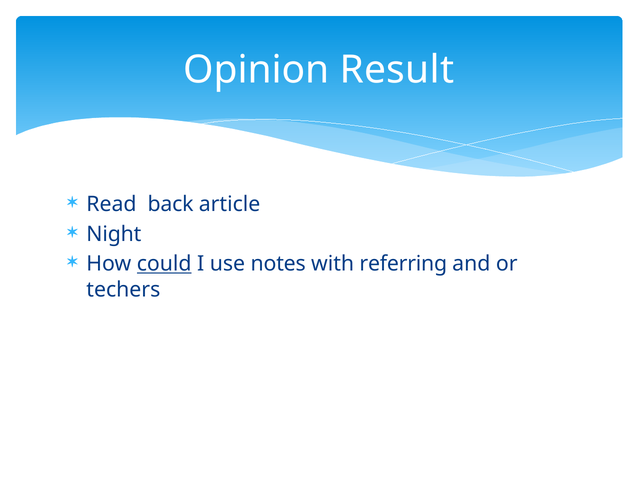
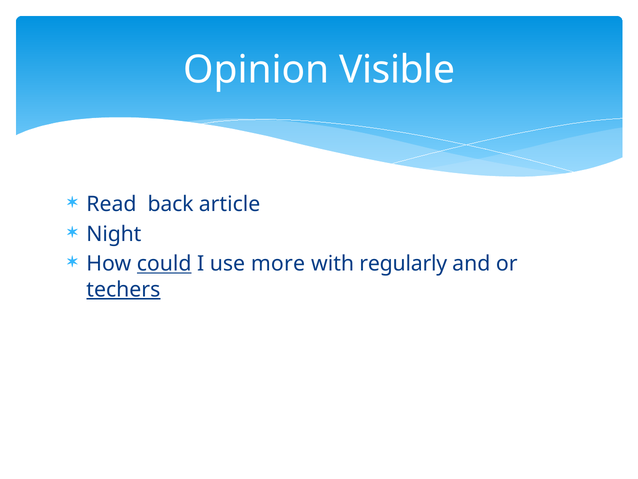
Result: Result -> Visible
notes: notes -> more
referring: referring -> regularly
techers underline: none -> present
